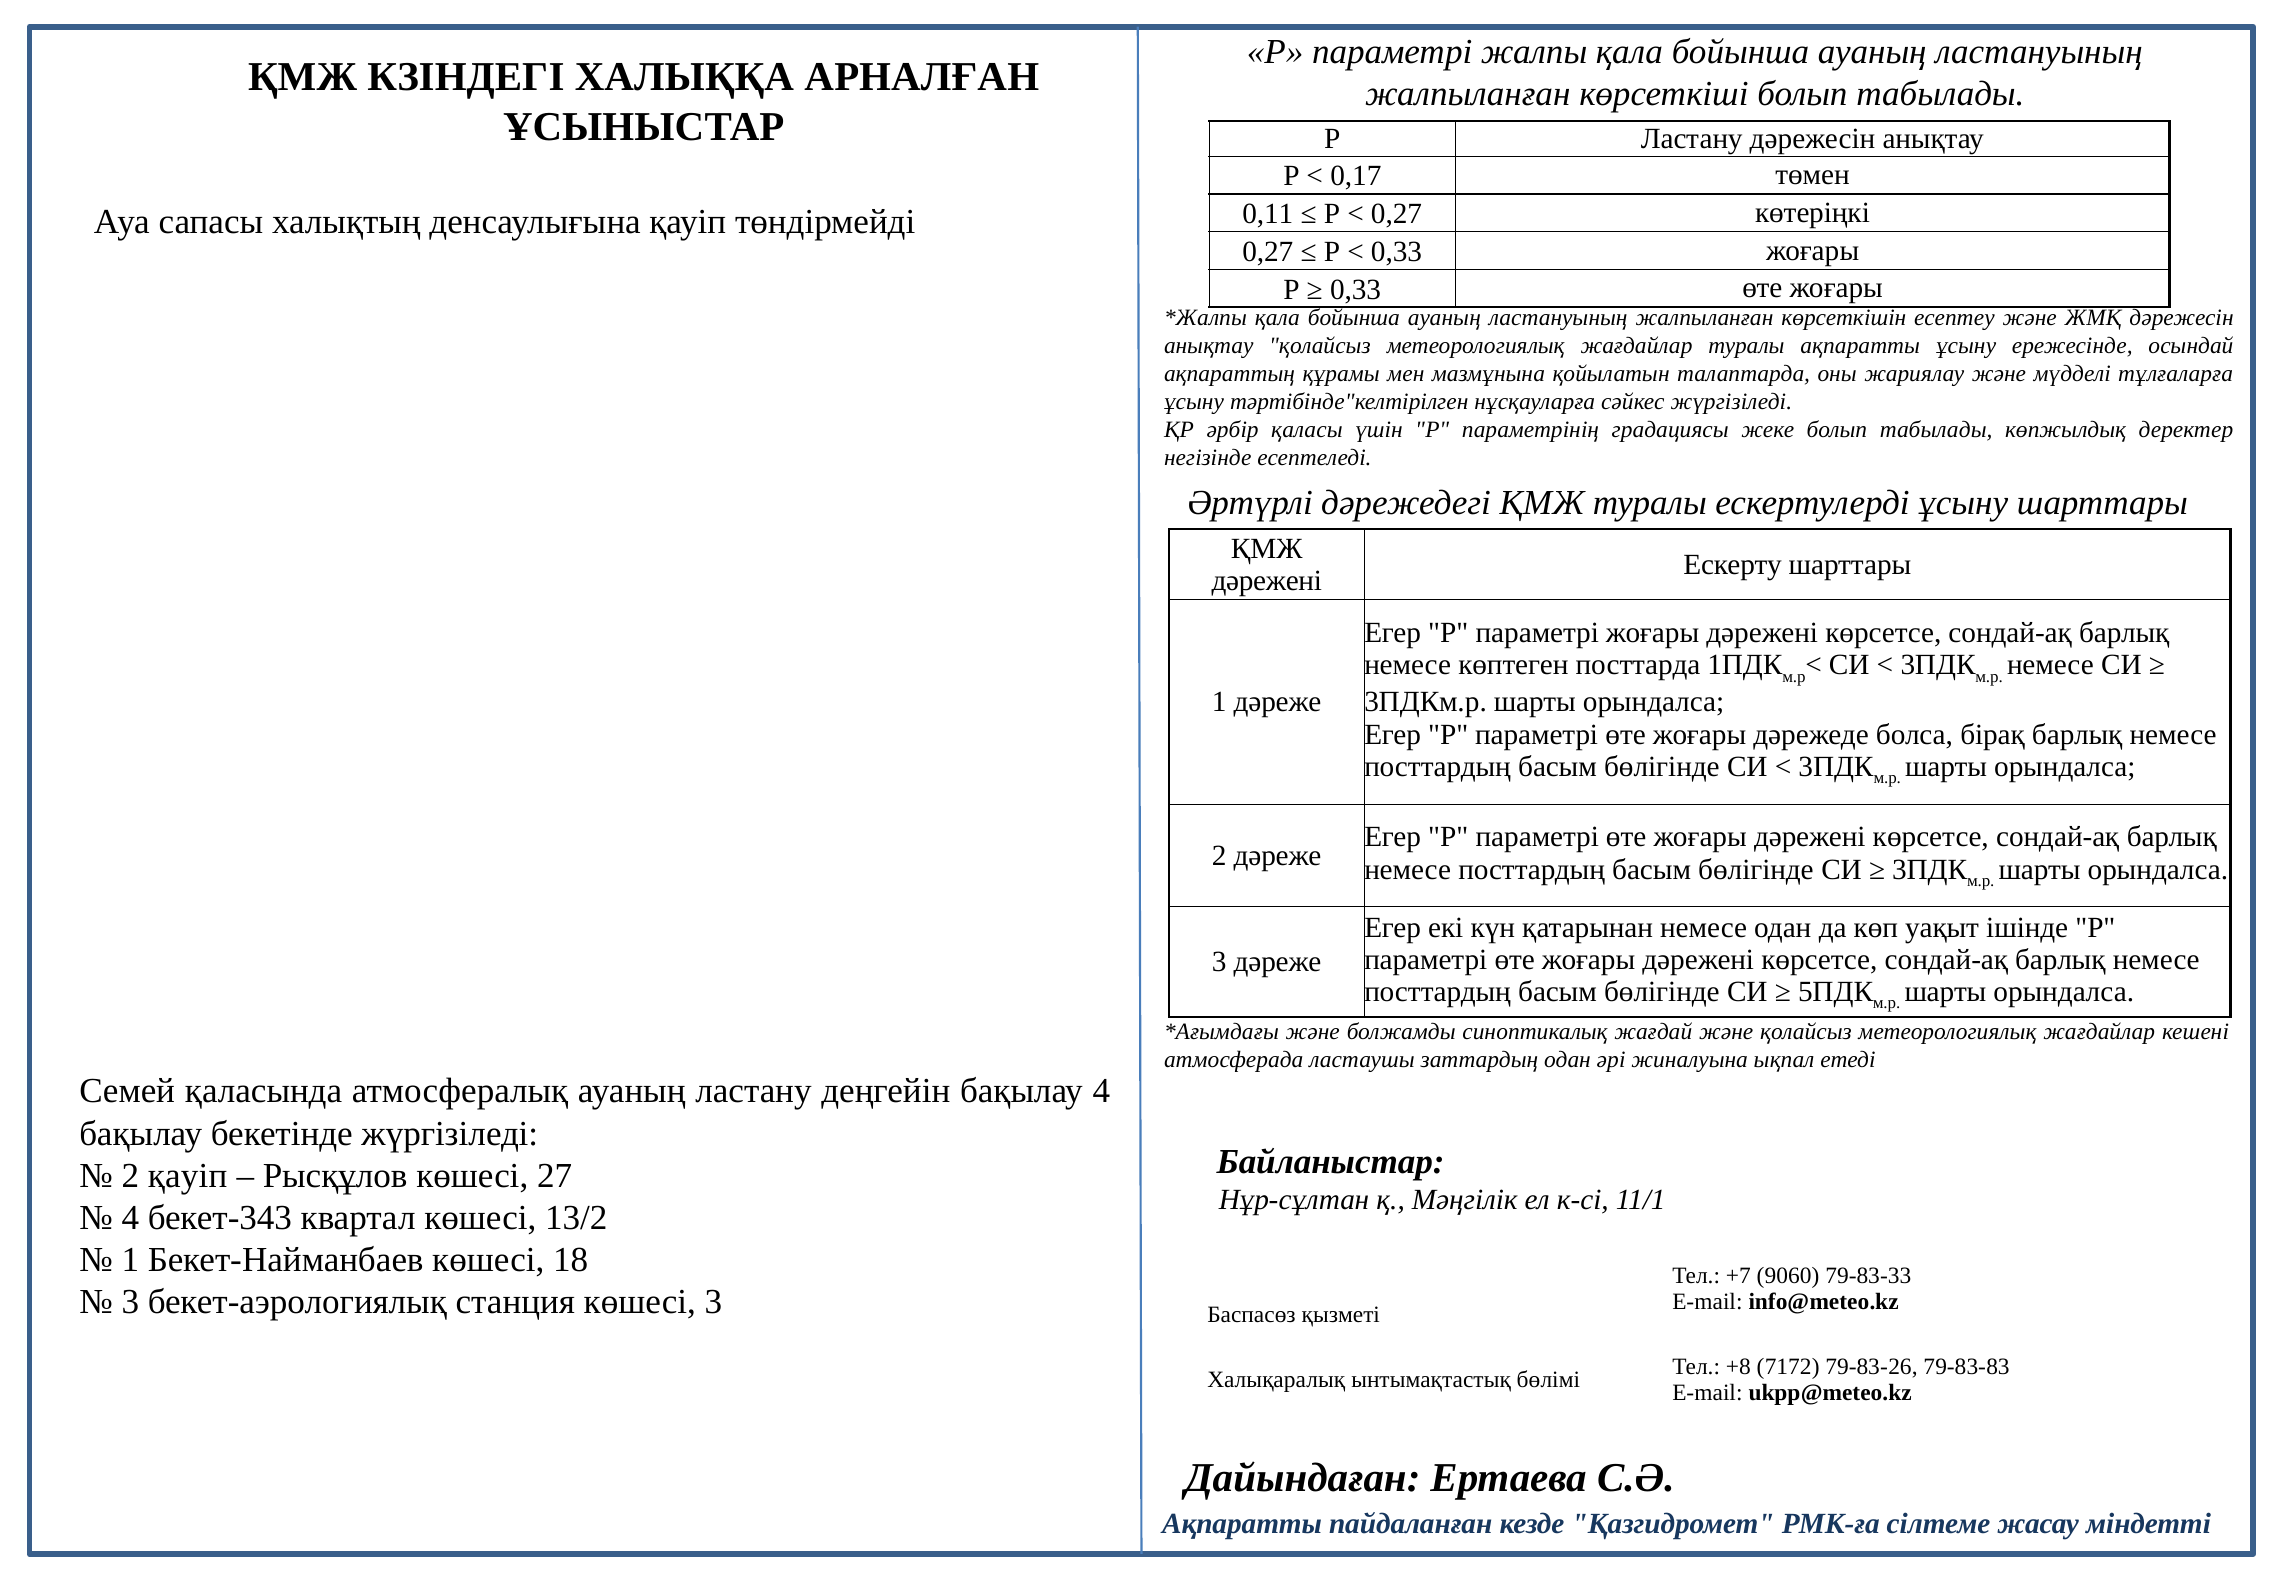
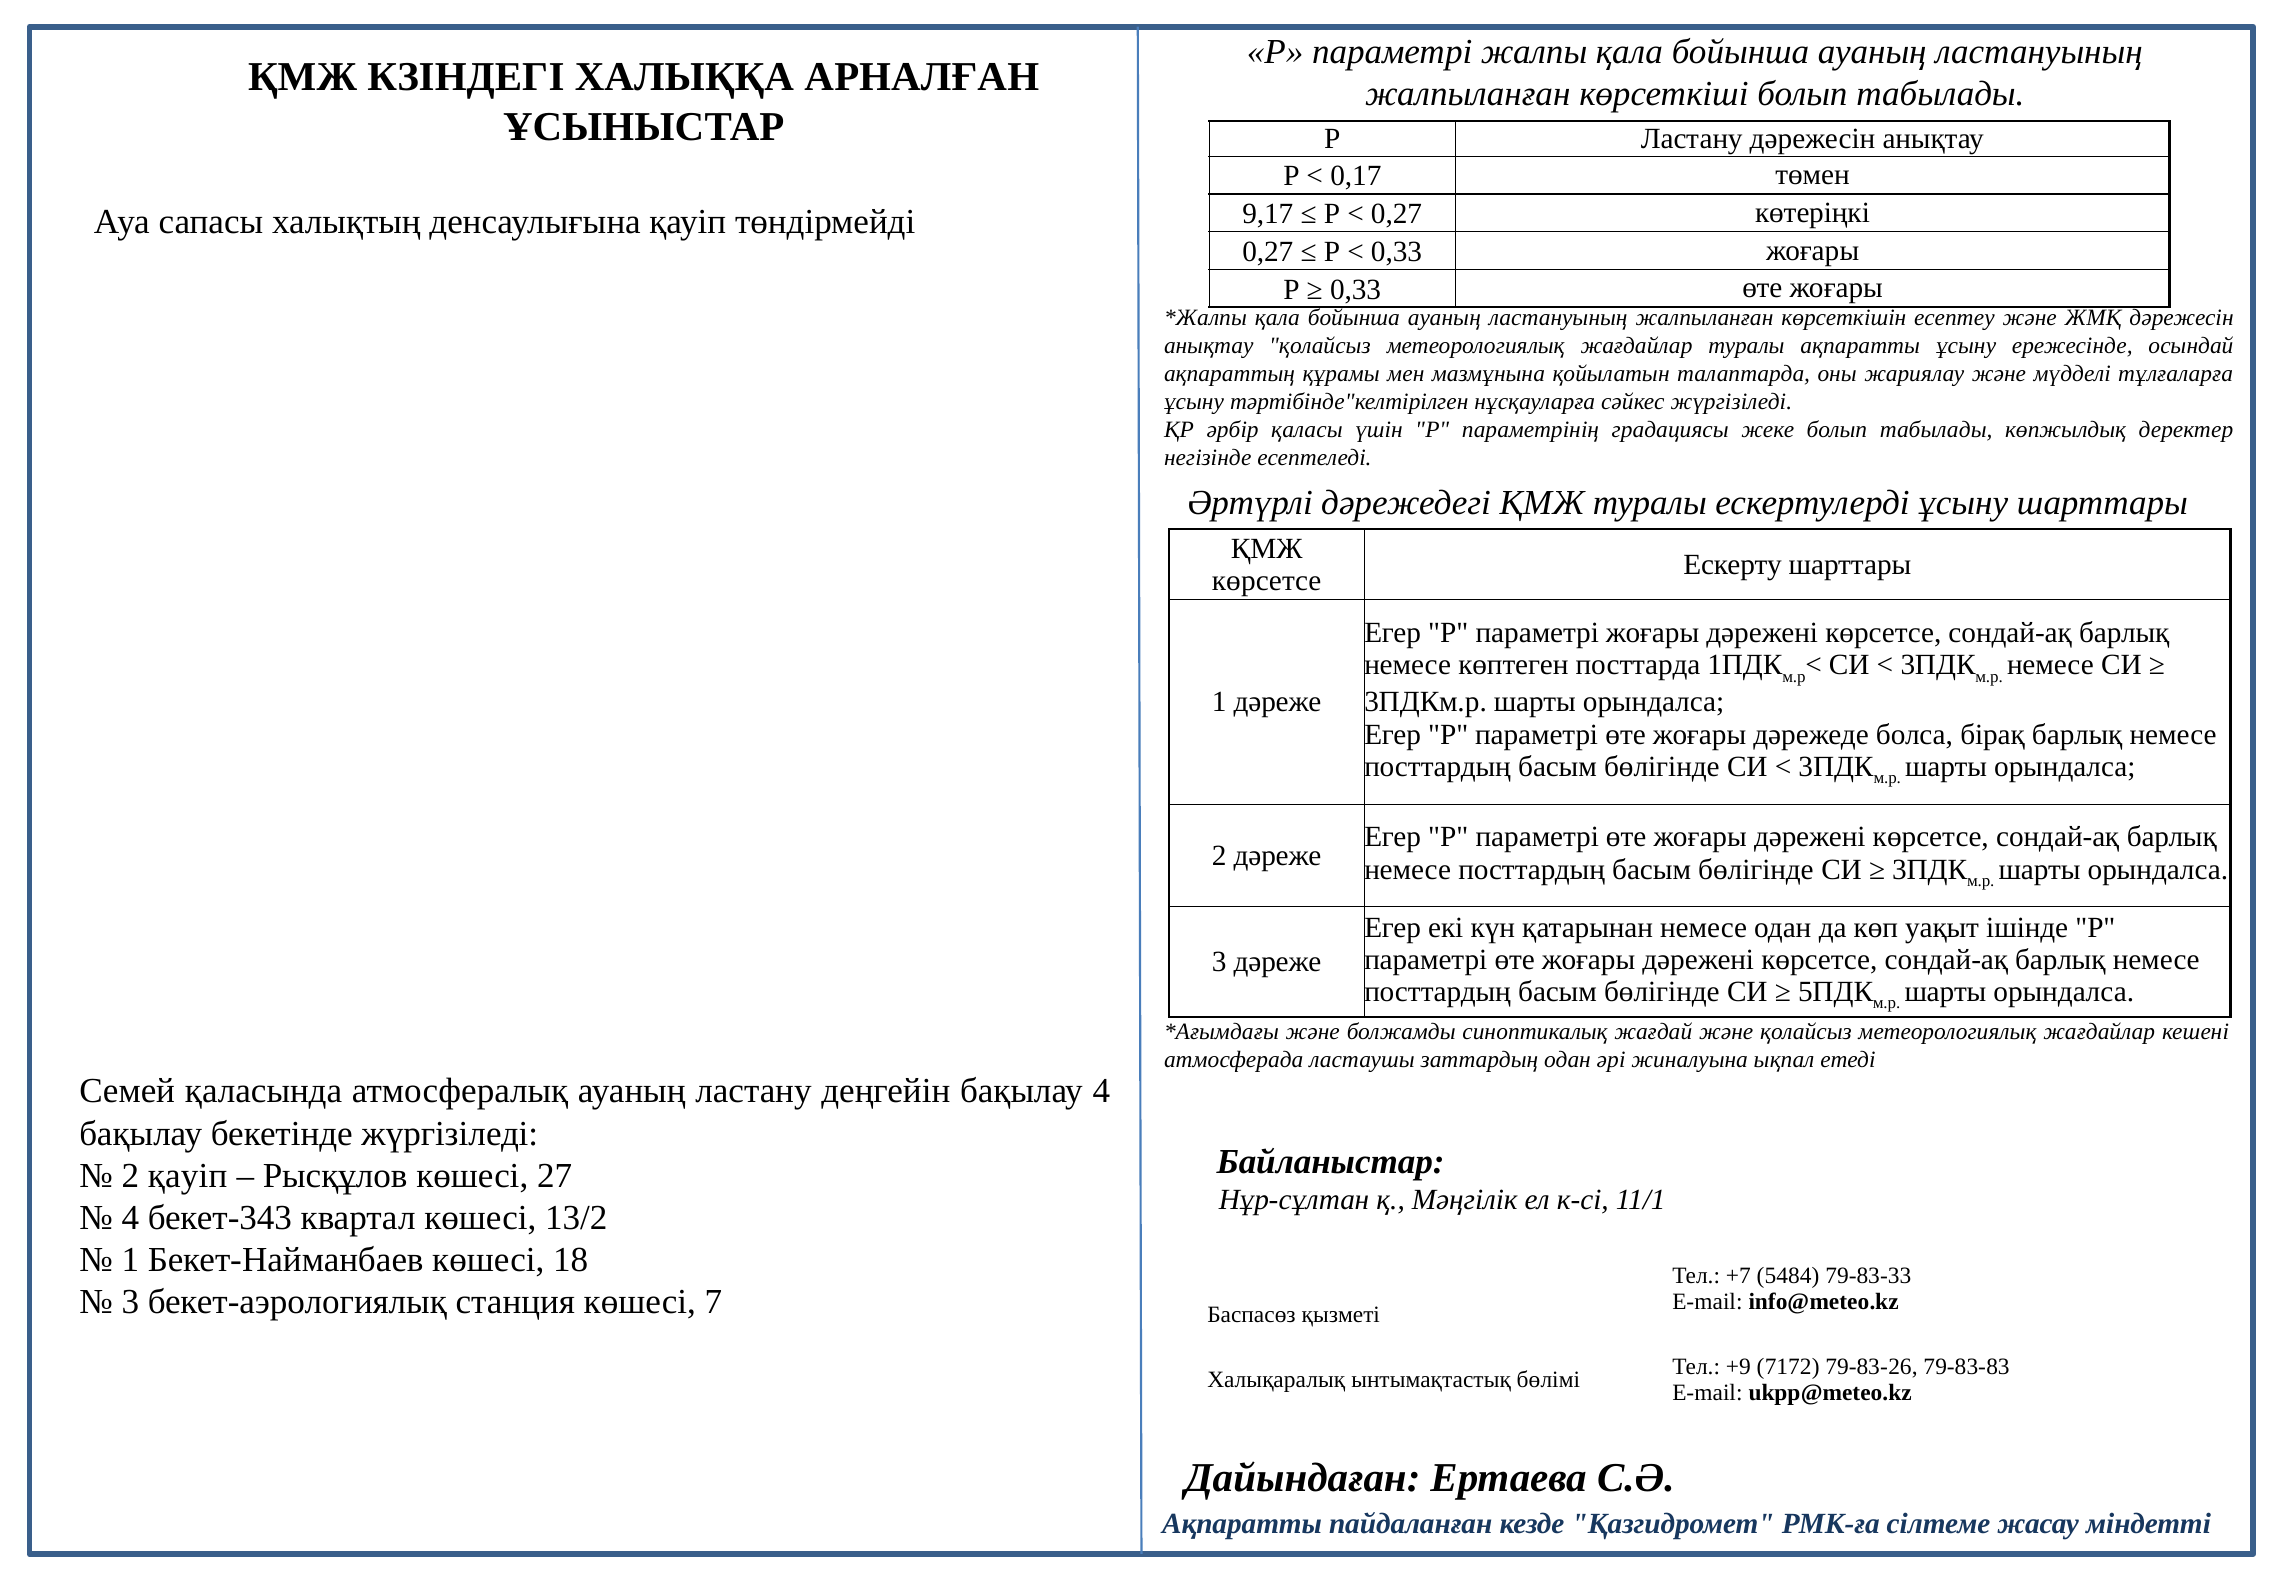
0,11: 0,11 -> 9,17
дәрежені at (1267, 580): дәрежені -> көрсетсе
9060: 9060 -> 5484
көшесі 3: 3 -> 7
+8: +8 -> +9
